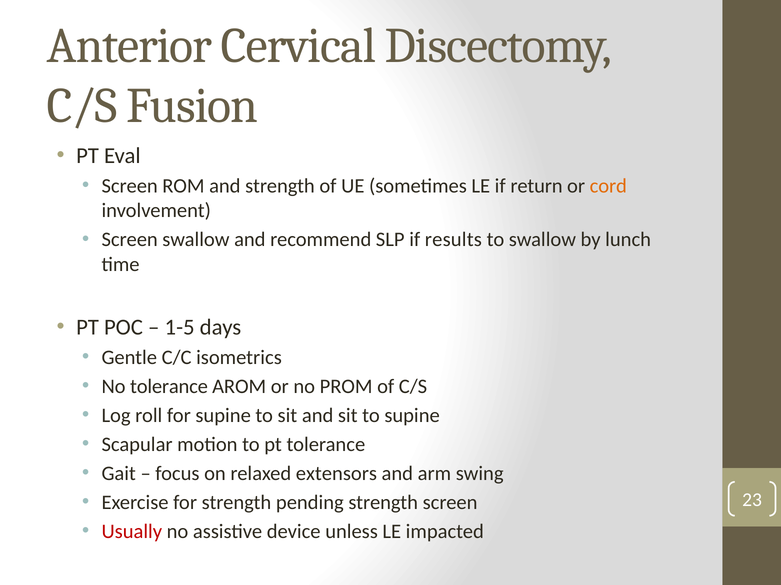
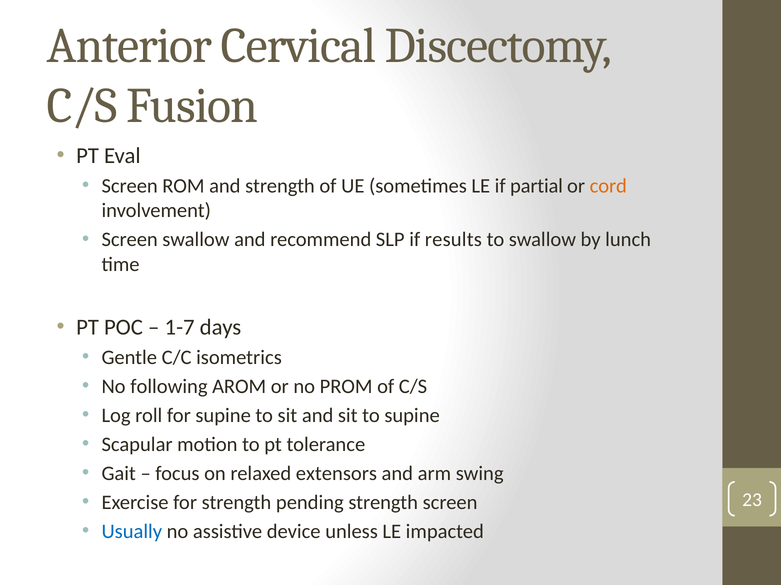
return: return -> partial
1-5: 1-5 -> 1-7
No tolerance: tolerance -> following
Usually colour: red -> blue
